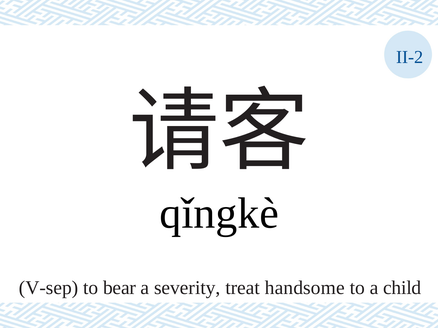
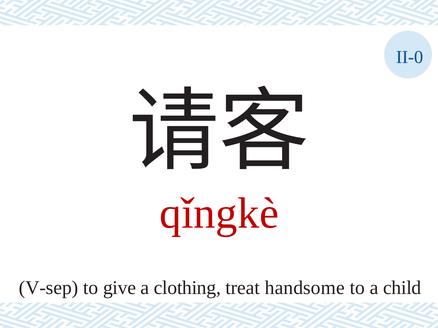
II-2: II-2 -> II-0
qǐngkè colour: black -> red
bear: bear -> give
severity: severity -> clothing
